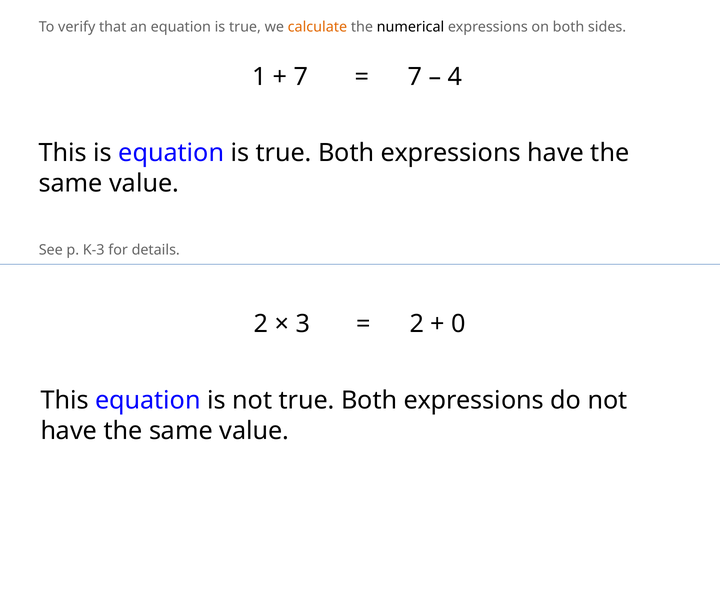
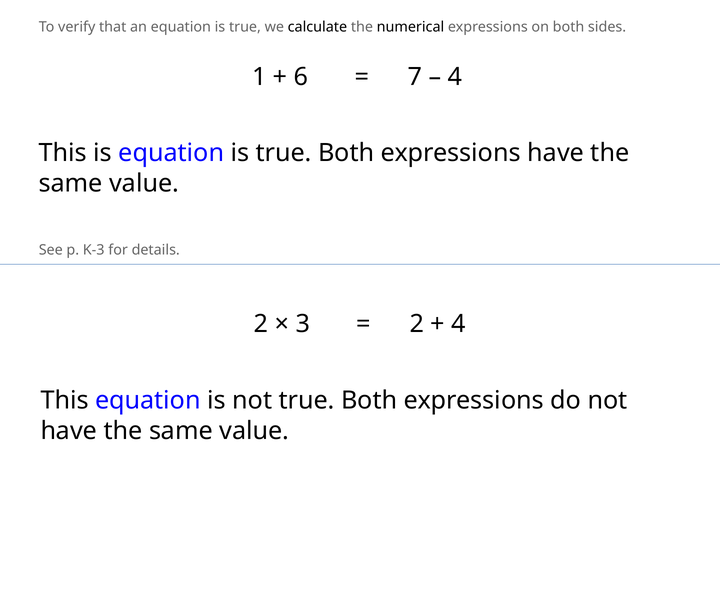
calculate colour: orange -> black
7 at (301, 77): 7 -> 6
0 at (459, 324): 0 -> 4
